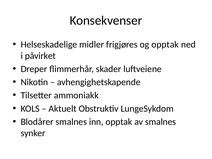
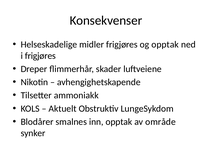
i påvirket: påvirket -> frigjøres
av smalnes: smalnes -> område
